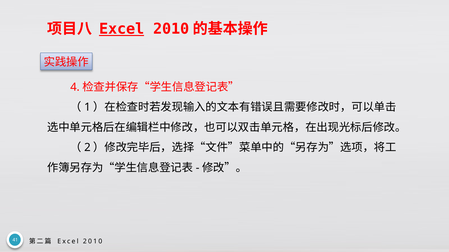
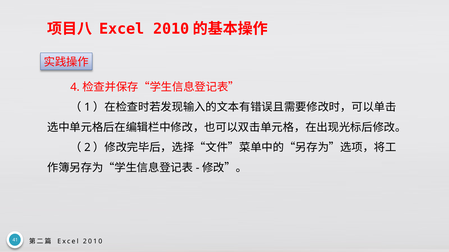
Excel at (122, 29) underline: present -> none
